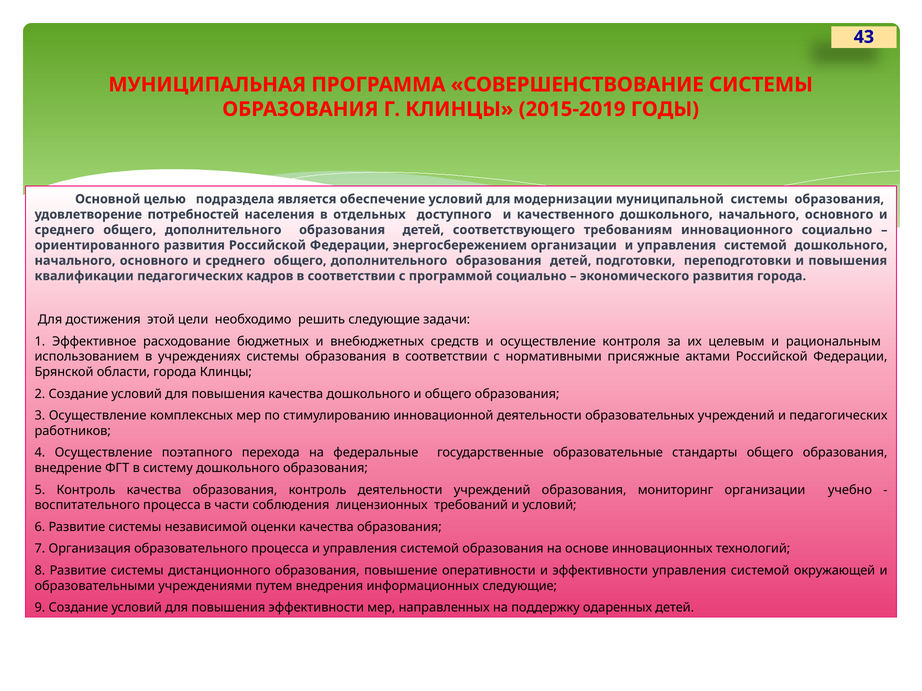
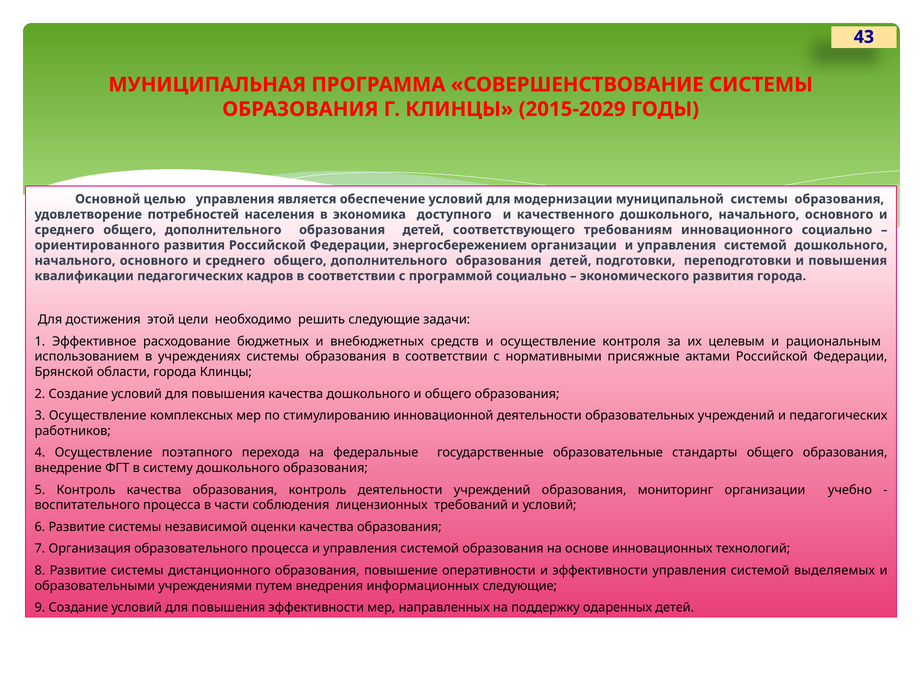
2015-2019: 2015-2019 -> 2015-2029
целью подраздела: подраздела -> управления
отдельных: отдельных -> экономика
окружающей: окружающей -> выделяемых
